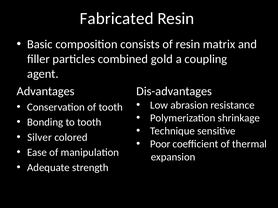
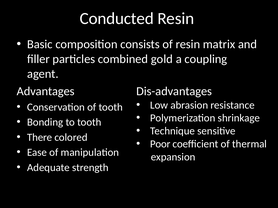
Fabricated: Fabricated -> Conducted
Silver: Silver -> There
